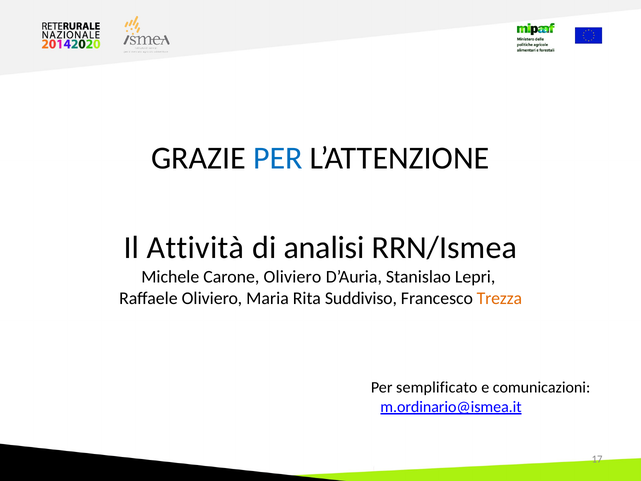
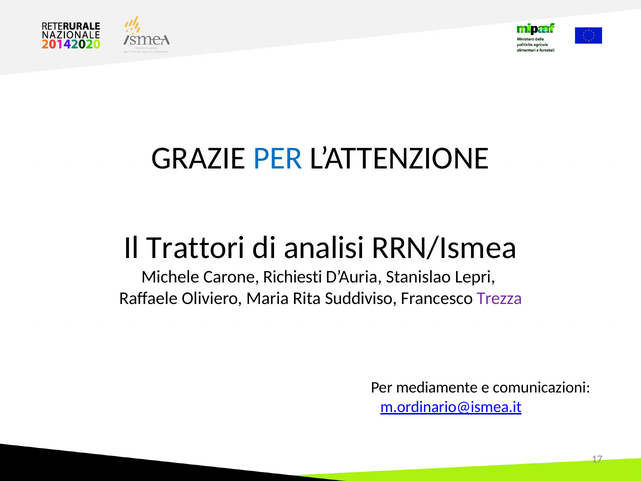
Attività: Attività -> Trattori
Carone Oliviero: Oliviero -> Richiesti
Trezza colour: orange -> purple
semplificato: semplificato -> mediamente
